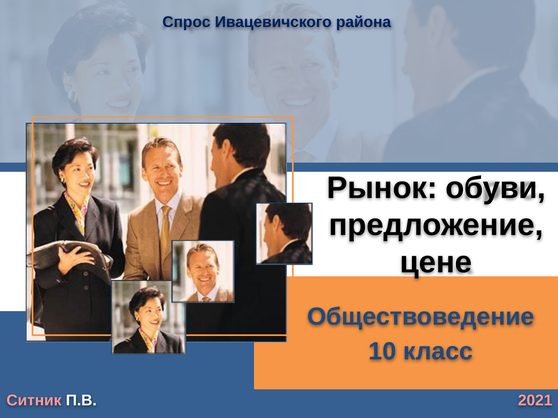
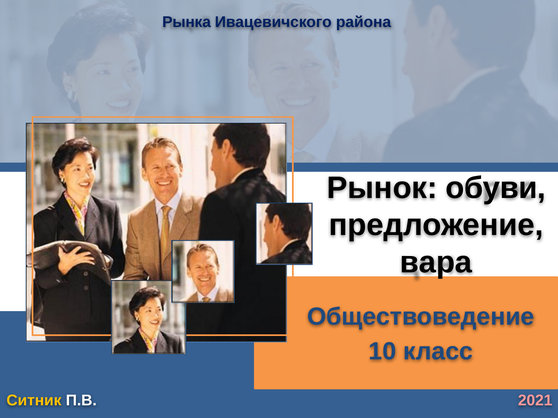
Спрос: Спрос -> Рынка
цене: цене -> вара
Ситник colour: pink -> yellow
